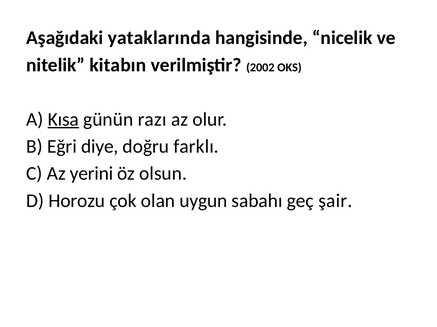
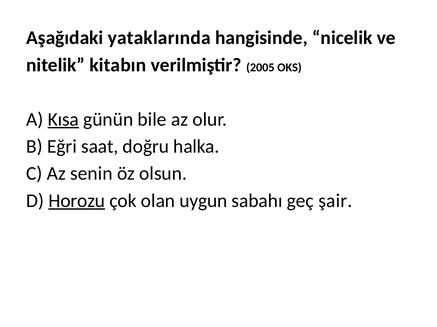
2002: 2002 -> 2005
razı: razı -> bile
diye: diye -> saat
farklı: farklı -> halka
yerini: yerini -> senin
Horozu underline: none -> present
